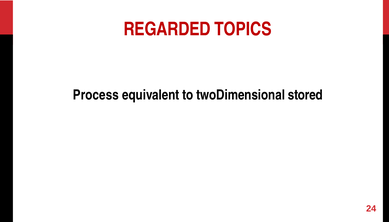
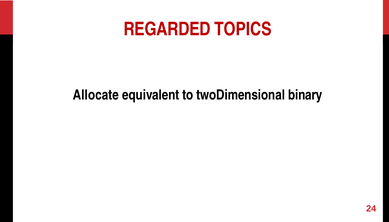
Process: Process -> Allocate
stored: stored -> binary
